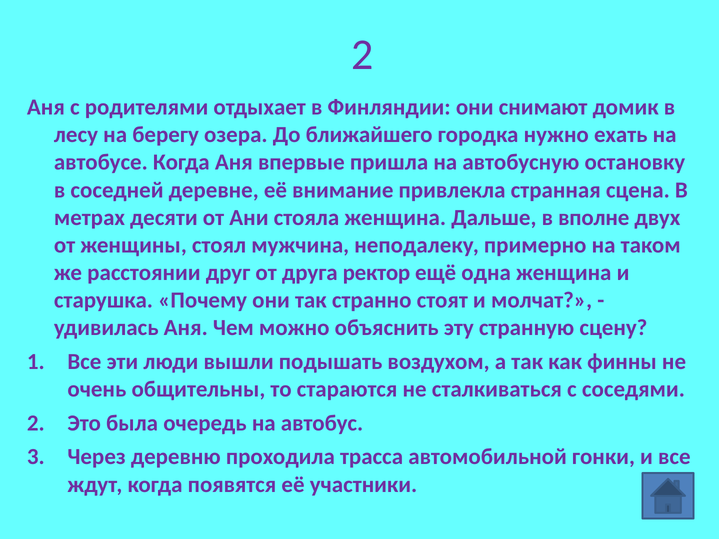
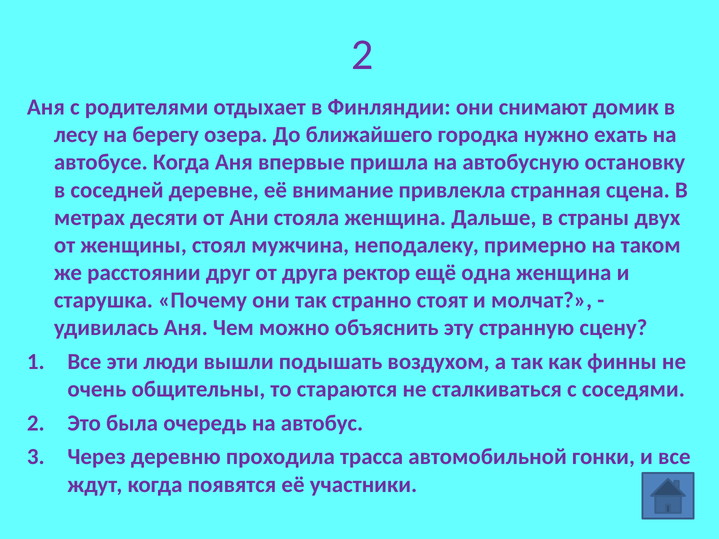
вполне: вполне -> страны
